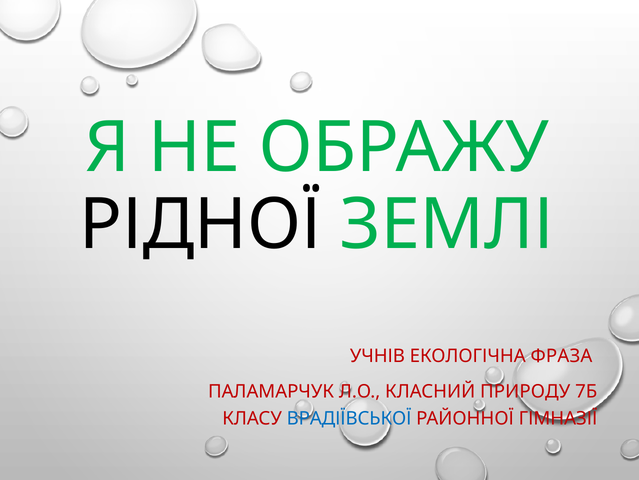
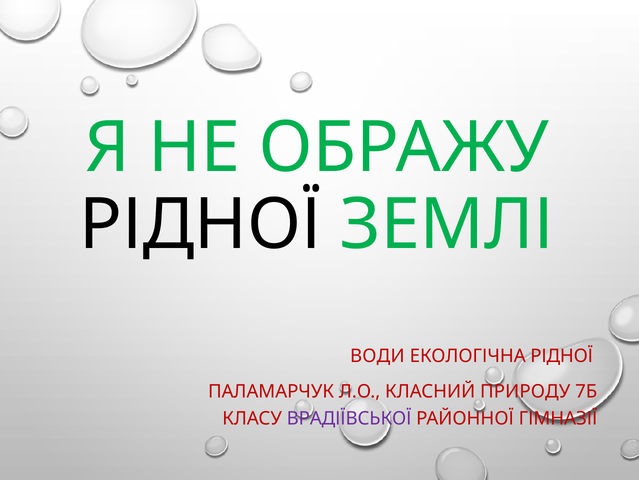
УЧНІВ: УЧНІВ -> ВОДИ
ЕКОЛОГІЧНА ФРАЗА: ФРАЗА -> РІДНОЇ
ВРАДІЇВСЬКОЇ colour: blue -> purple
